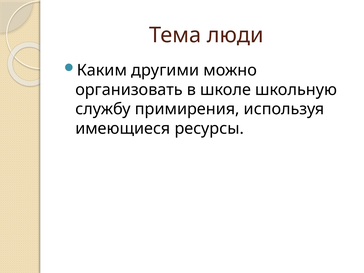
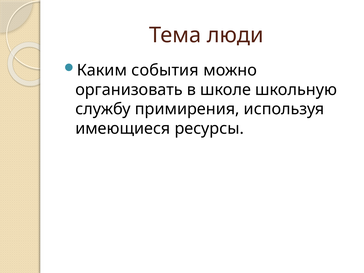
другими: другими -> события
